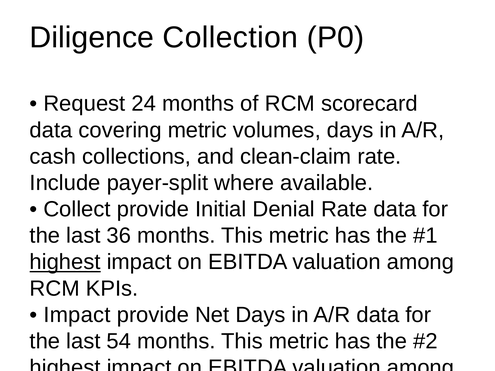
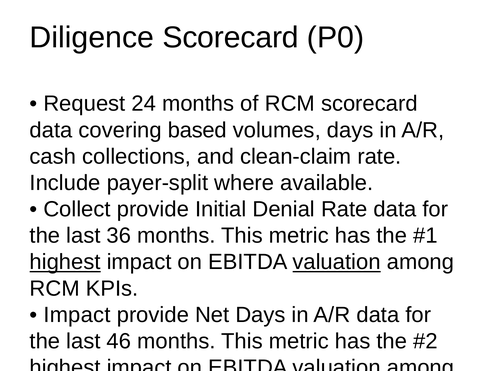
Diligence Collection: Collection -> Scorecard
covering metric: metric -> based
valuation at (337, 262) underline: none -> present
54: 54 -> 46
